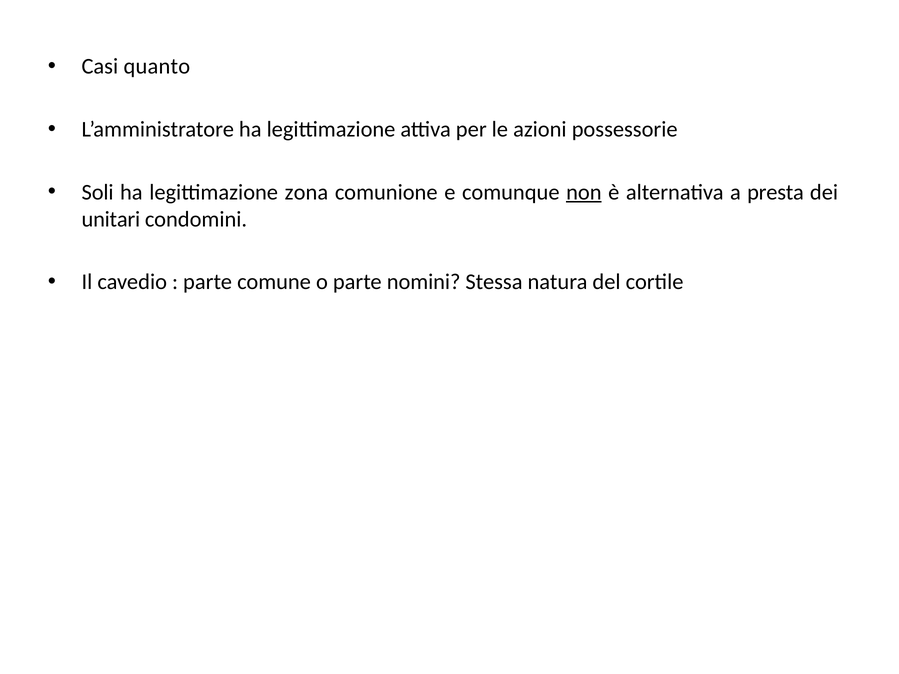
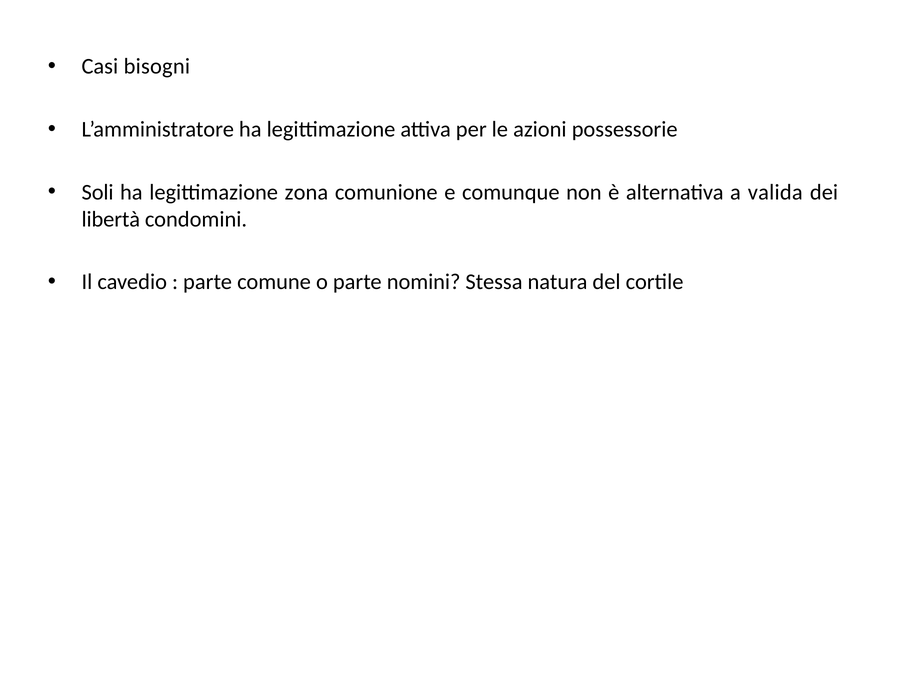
quanto: quanto -> bisogni
non underline: present -> none
presta: presta -> valida
unitari: unitari -> libertà
